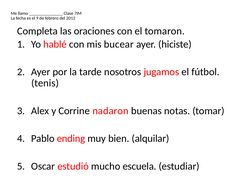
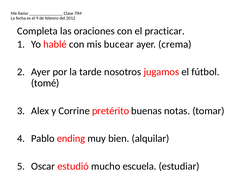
tomaron: tomaron -> practicar
hiciste: hiciste -> crema
tenis: tenis -> tomé
nadaron: nadaron -> pretérito
